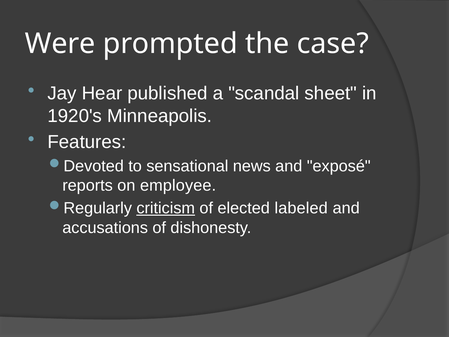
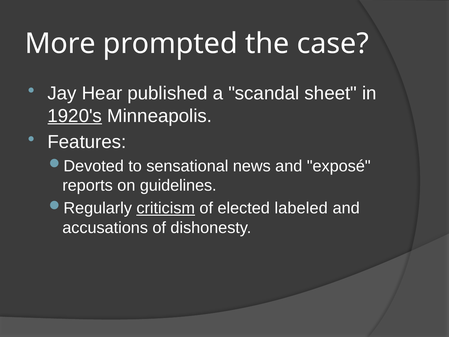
Were: Were -> More
1920's underline: none -> present
employee: employee -> guidelines
